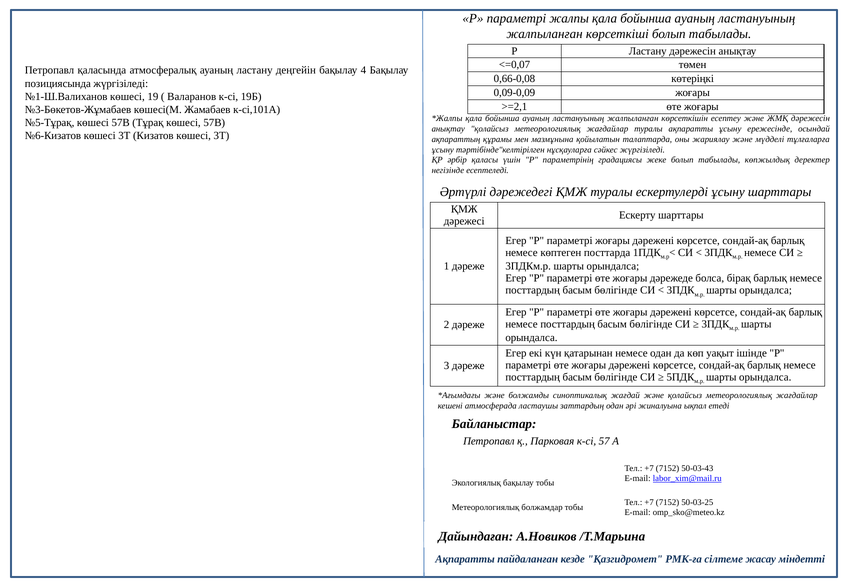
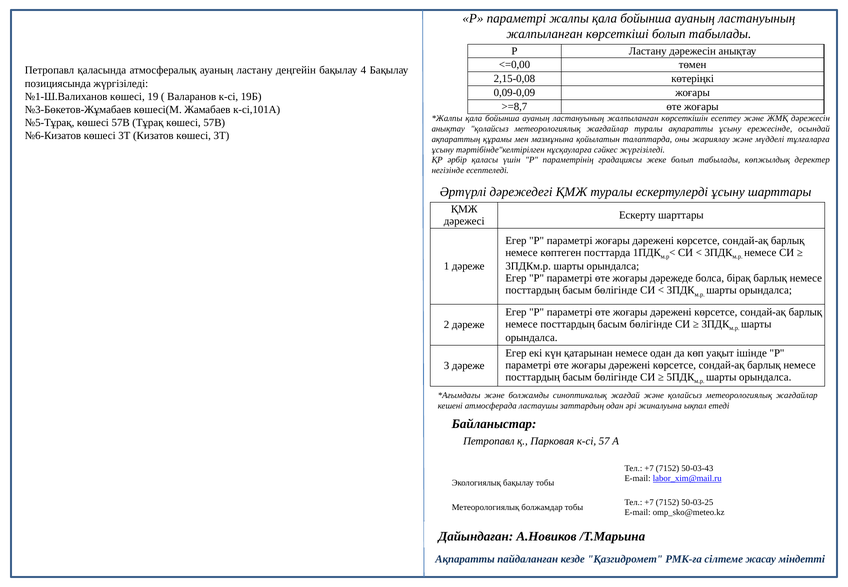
<=0,07: <=0,07 -> <=0,00
0,66-0,08: 0,66-0,08 -> 2,15-0,08
>=2,1: >=2,1 -> >=8,7
